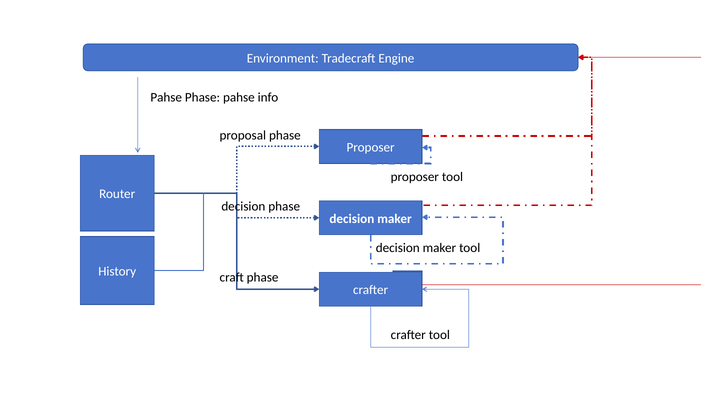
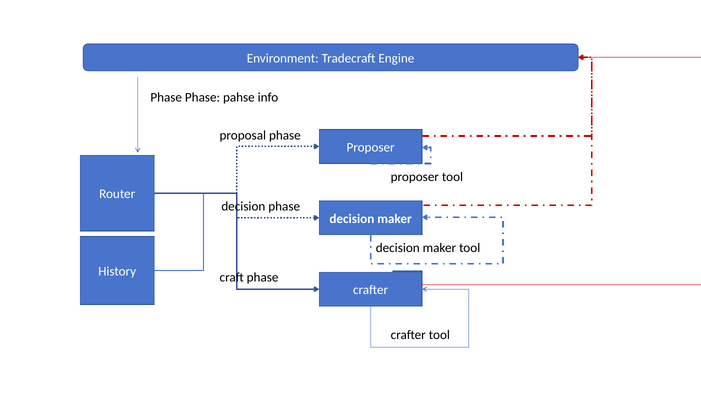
Pahse at (166, 98): Pahse -> Phase
